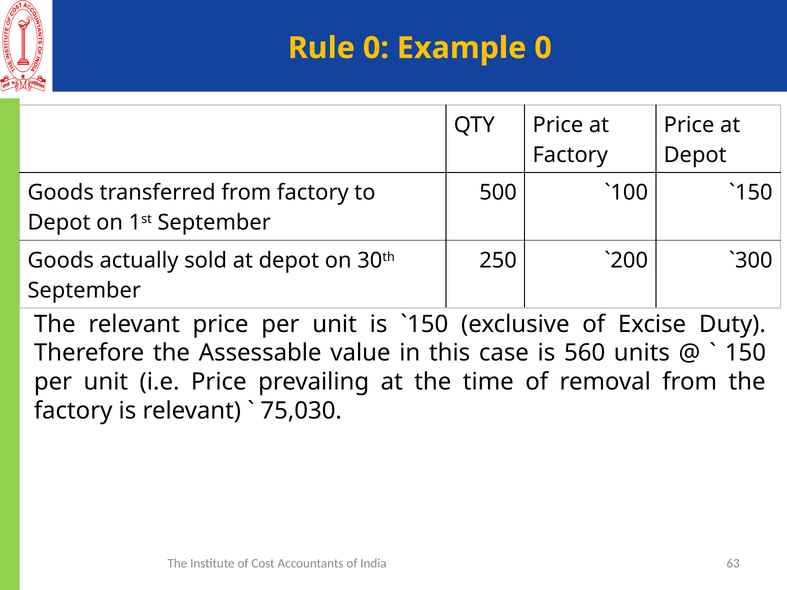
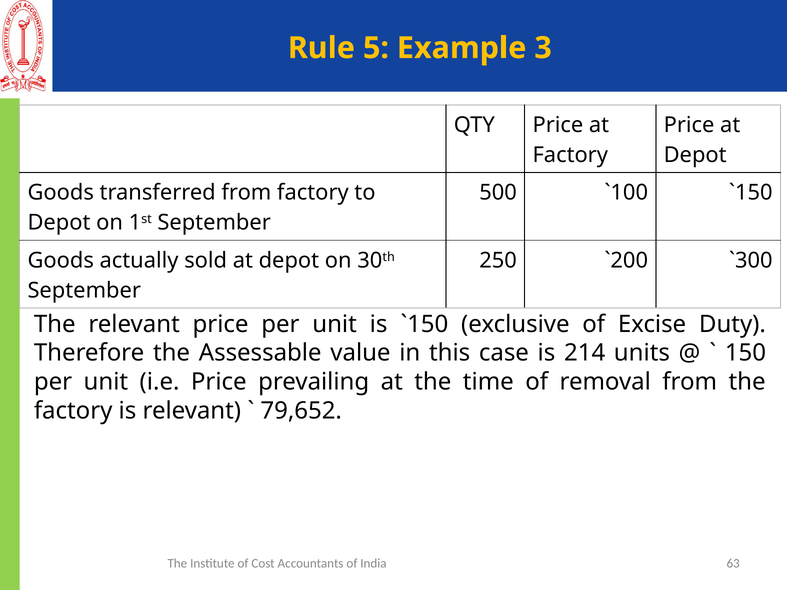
Rule 0: 0 -> 5
Example 0: 0 -> 3
560: 560 -> 214
75,030: 75,030 -> 79,652
